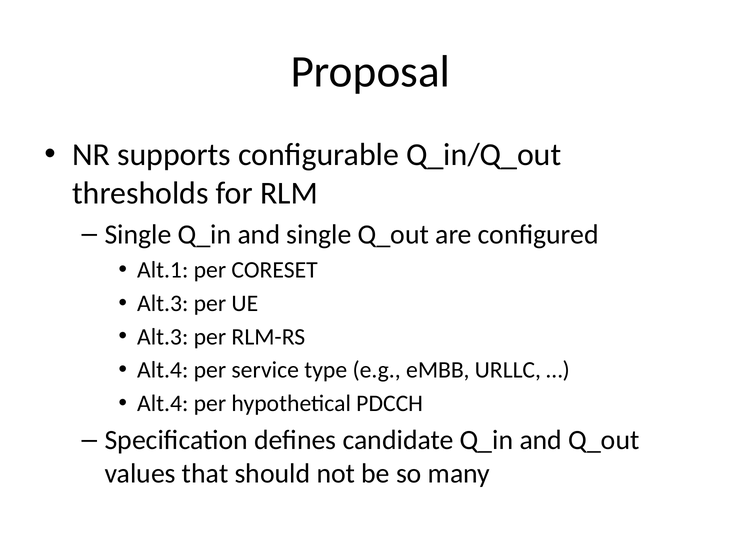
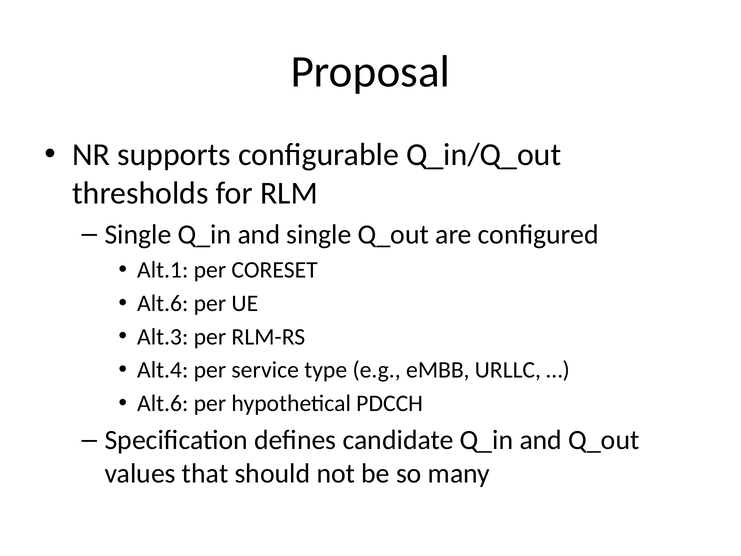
Alt.3 at (163, 303): Alt.3 -> Alt.6
Alt.4 at (163, 403): Alt.4 -> Alt.6
